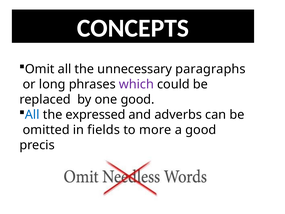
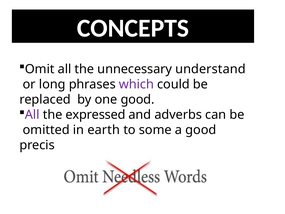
paragraphs: paragraphs -> understand
All at (32, 115) colour: blue -> purple
fields: fields -> earth
more: more -> some
